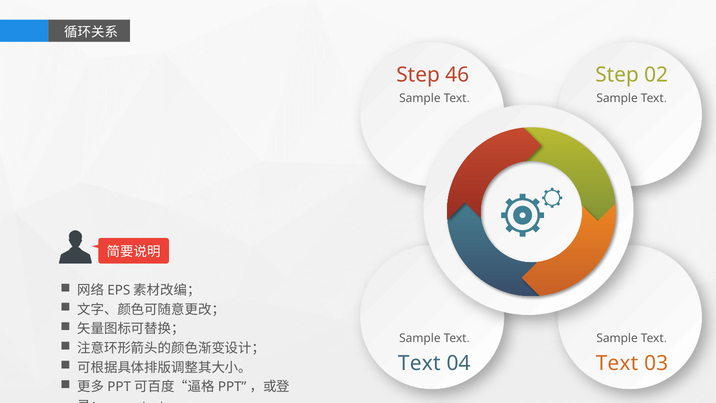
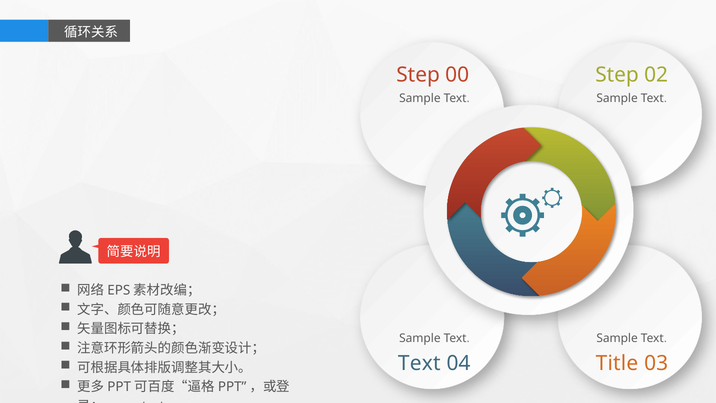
46: 46 -> 00
04 Text: Text -> Title
